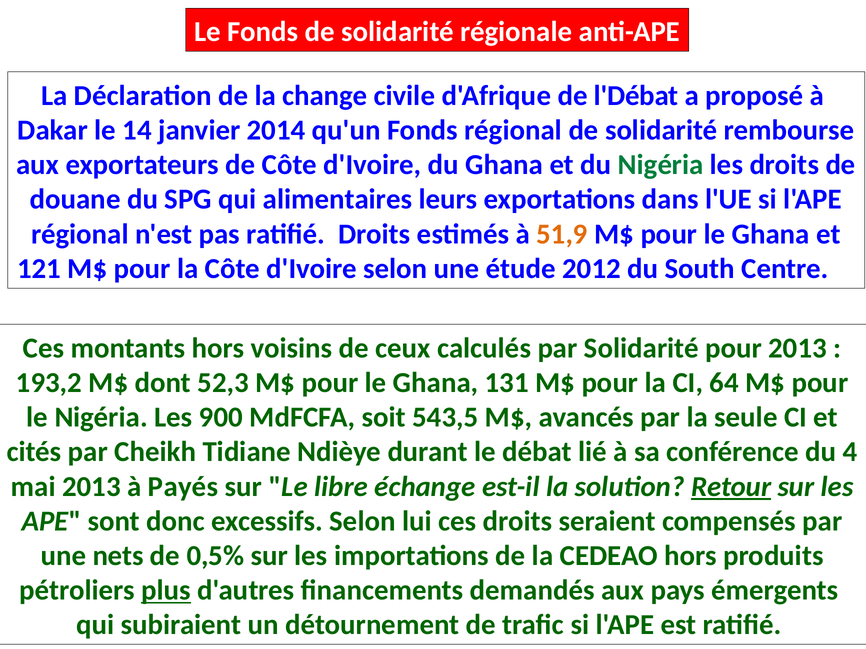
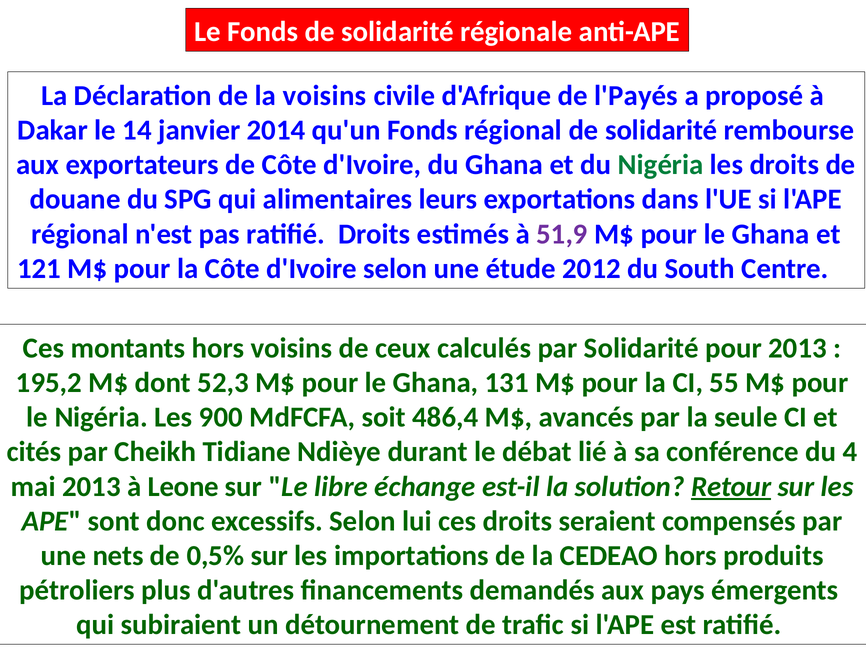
la change: change -> voisins
l'Débat: l'Débat -> l'Payés
51,9 colour: orange -> purple
193,2: 193,2 -> 195,2
64: 64 -> 55
543,5: 543,5 -> 486,4
Payés: Payés -> Leone
plus underline: present -> none
